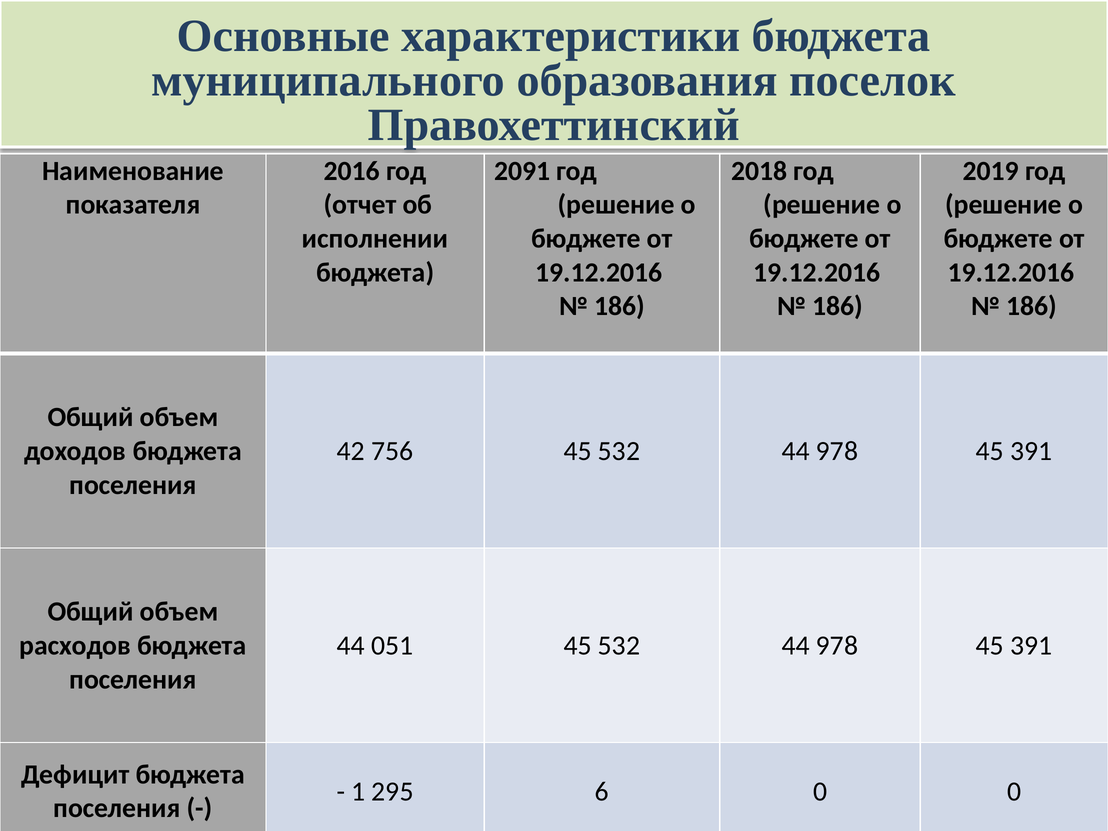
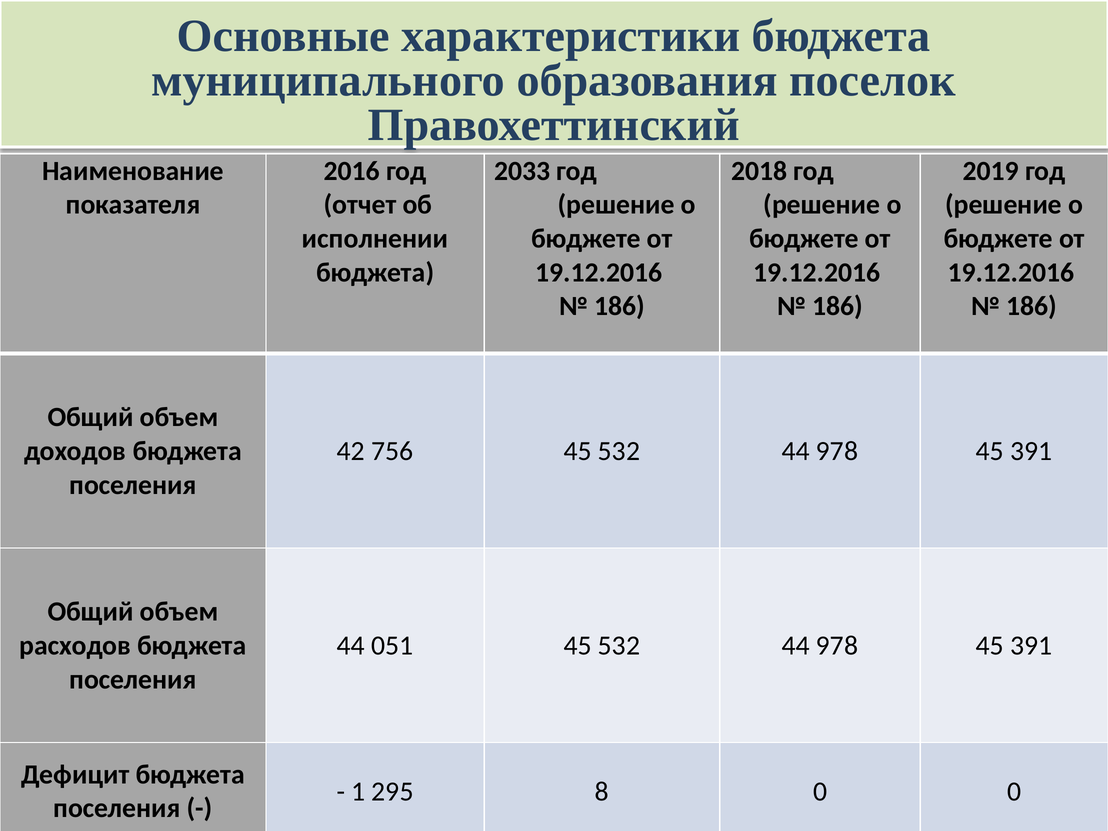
2091: 2091 -> 2033
6: 6 -> 8
